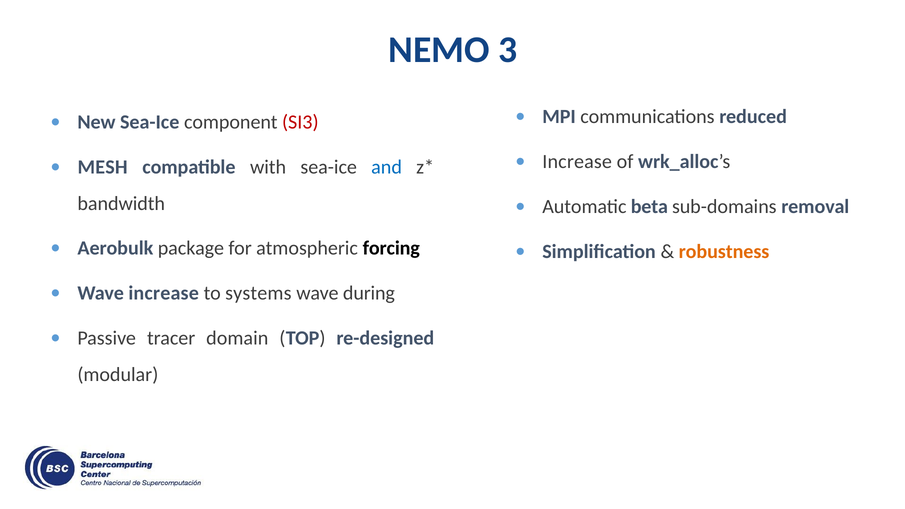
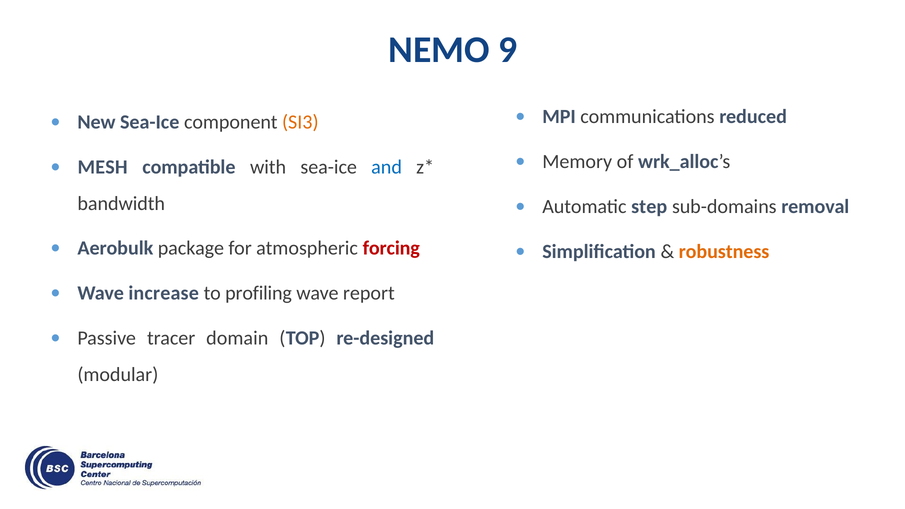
3: 3 -> 9
SI3 colour: red -> orange
Increase at (577, 162): Increase -> Memory
beta: beta -> step
forcing colour: black -> red
systems: systems -> profiling
during: during -> report
